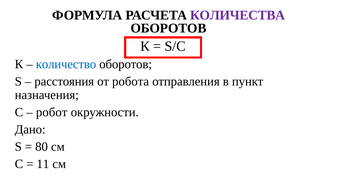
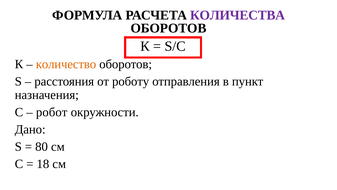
количество colour: blue -> orange
робота: робота -> роботу
11: 11 -> 18
